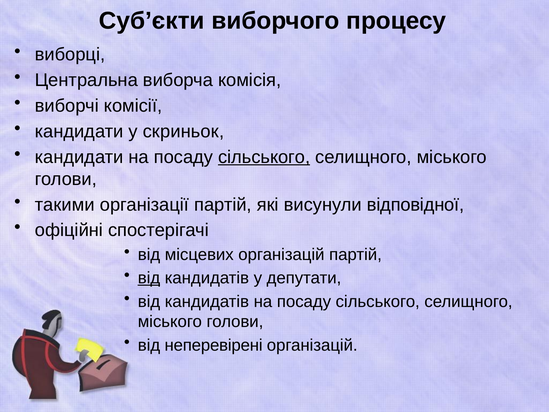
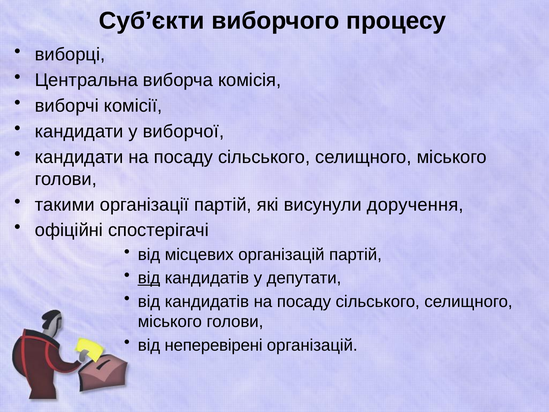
скриньок: скриньок -> виборчої
сільського at (264, 157) underline: present -> none
відповідної: відповідної -> доручення
